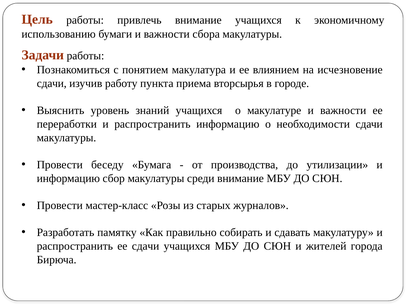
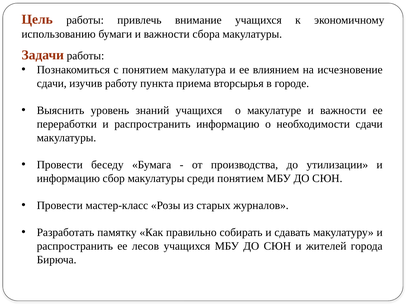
среди внимание: внимание -> понятием
ее сдачи: сдачи -> лесов
